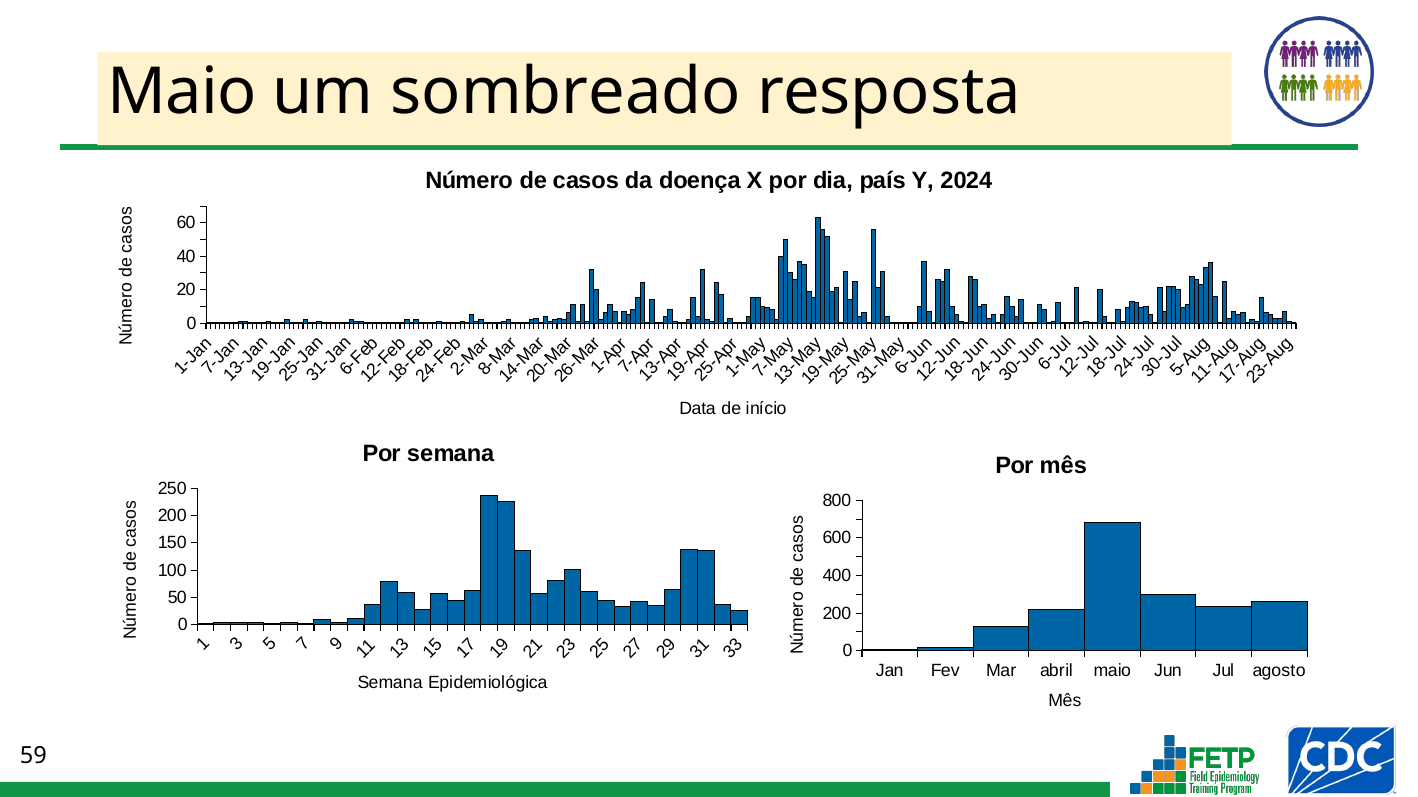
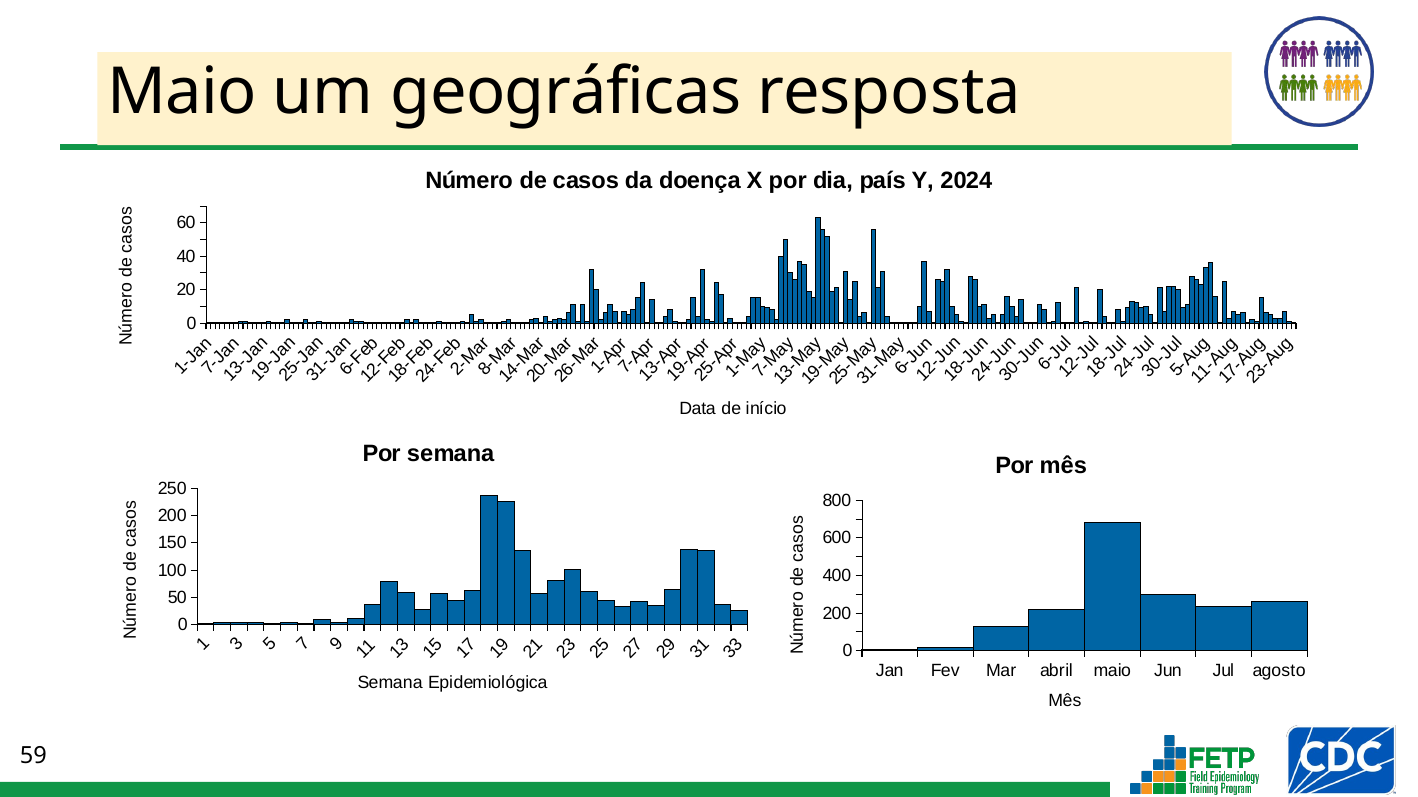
sombreado: sombreado -> geográficas
